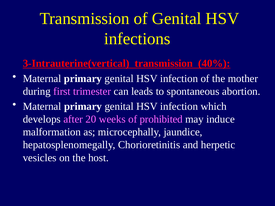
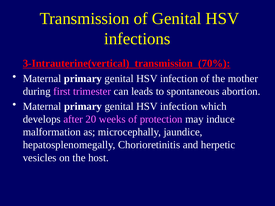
40%: 40% -> 70%
prohibited: prohibited -> protection
